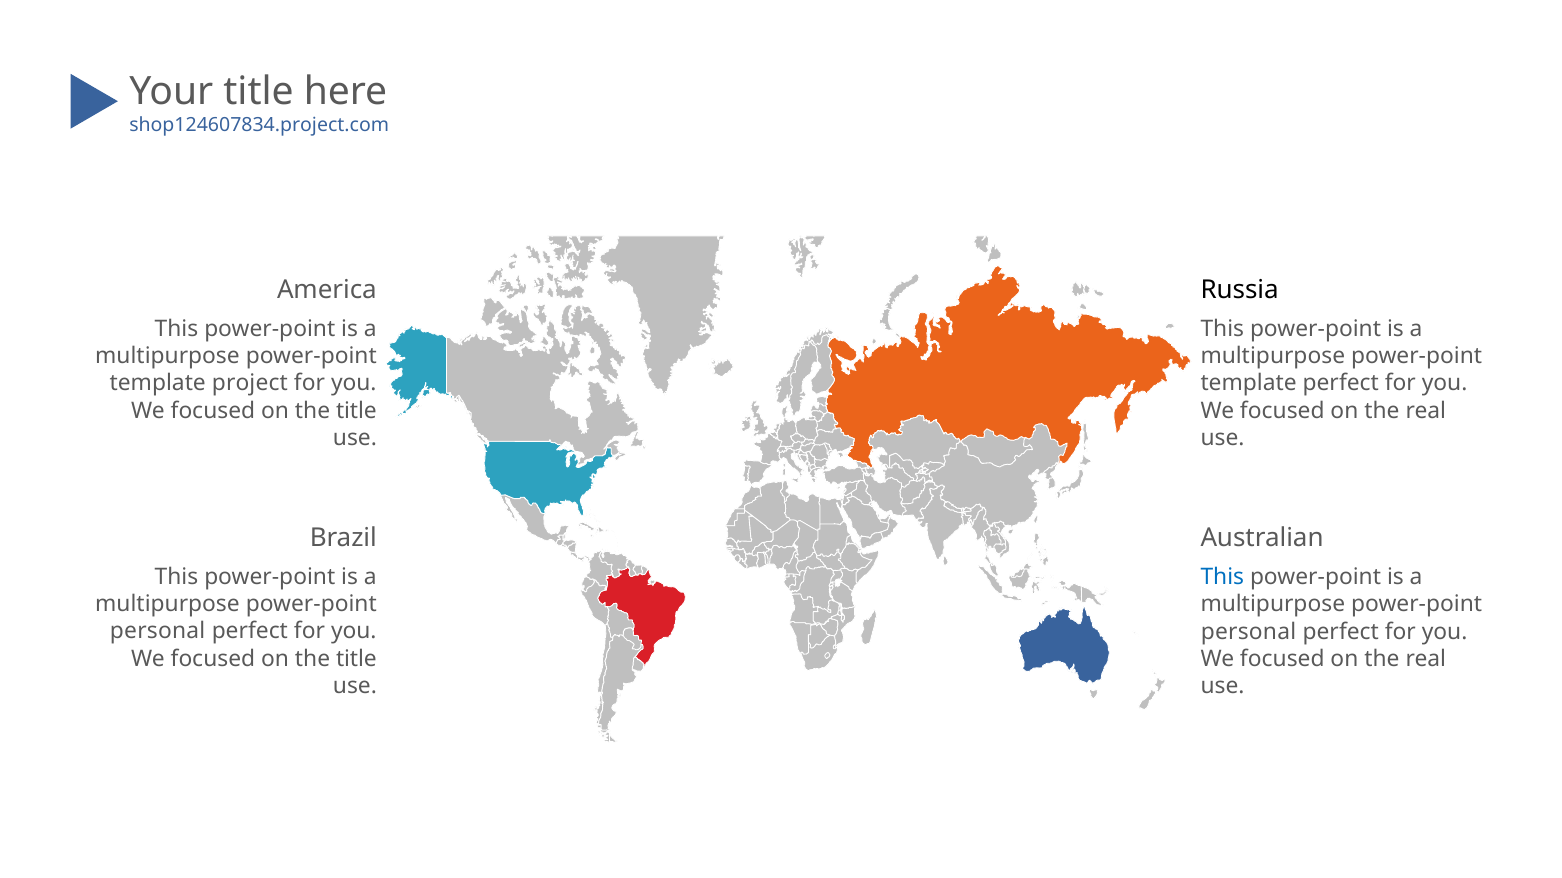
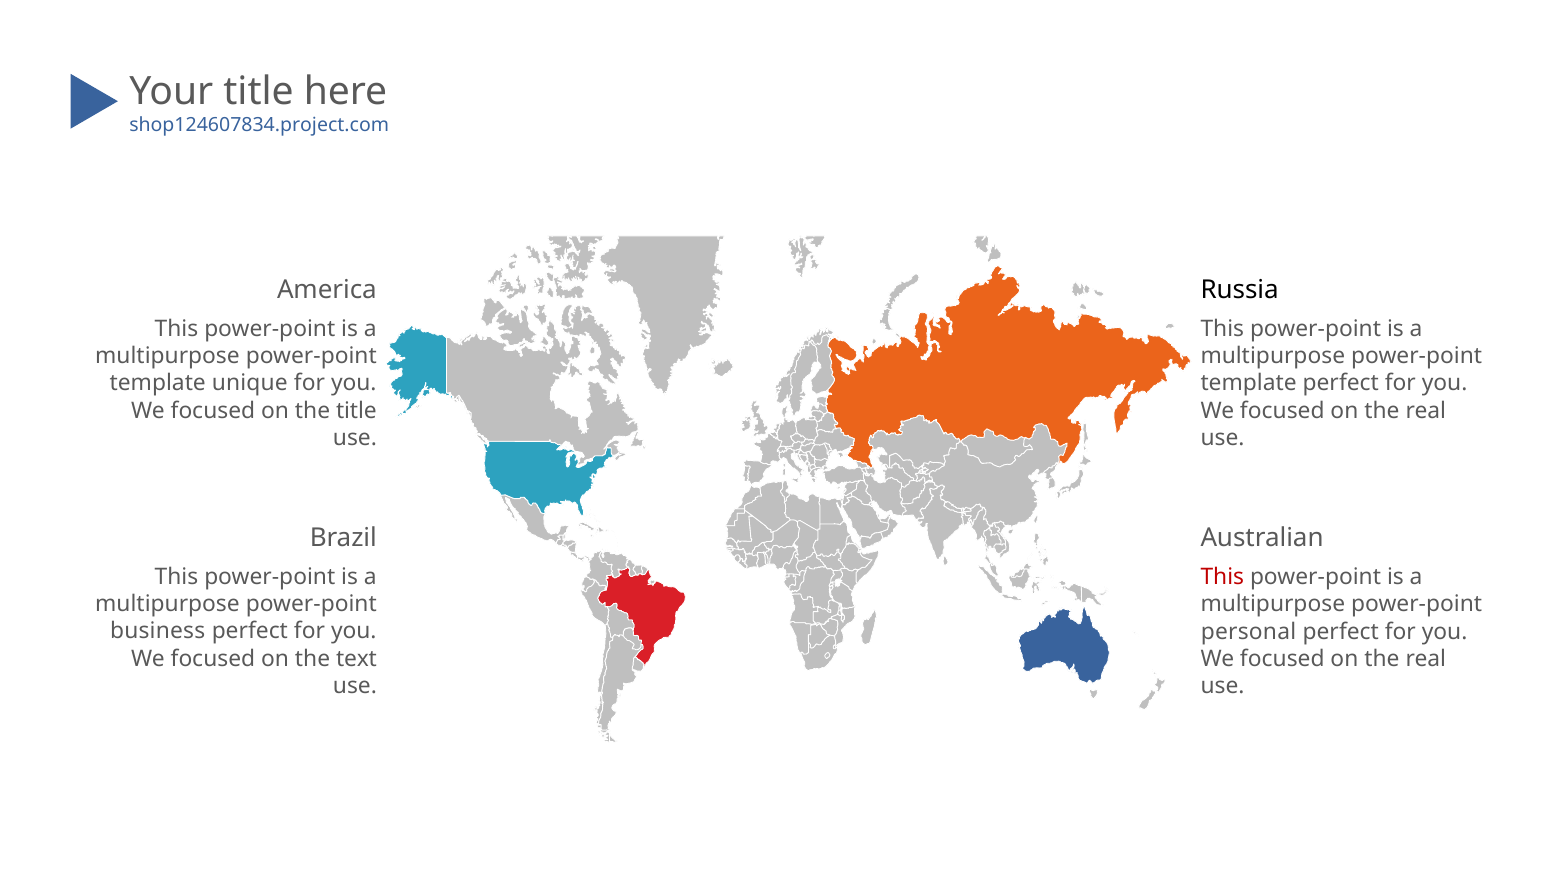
project: project -> unique
This at (1222, 577) colour: blue -> red
personal at (158, 632): personal -> business
title at (356, 659): title -> text
